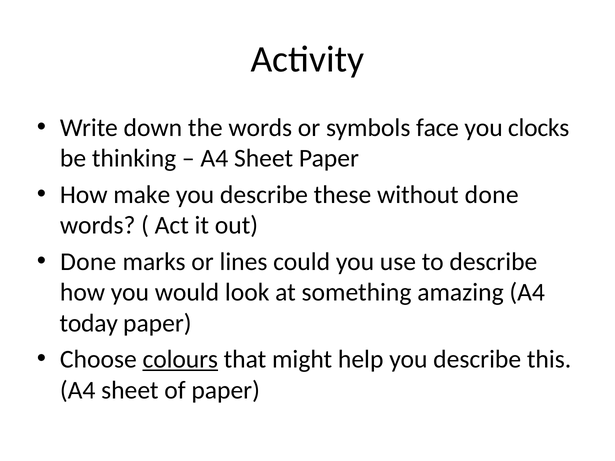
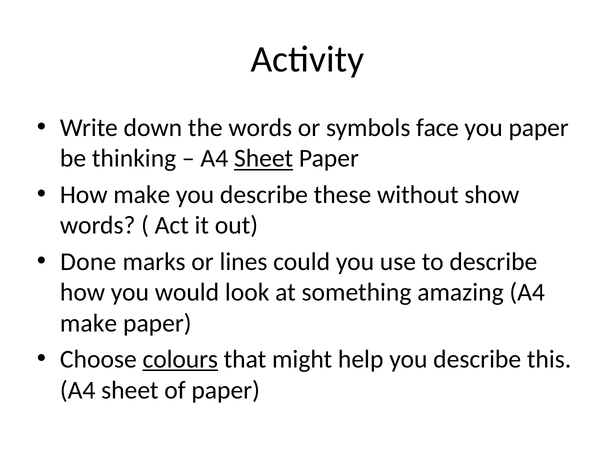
you clocks: clocks -> paper
Sheet at (264, 159) underline: none -> present
without done: done -> show
today at (89, 323): today -> make
